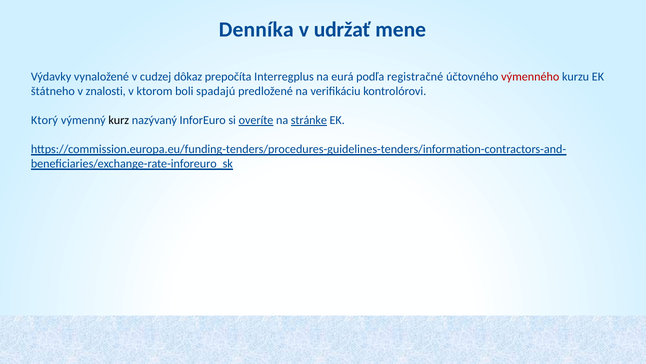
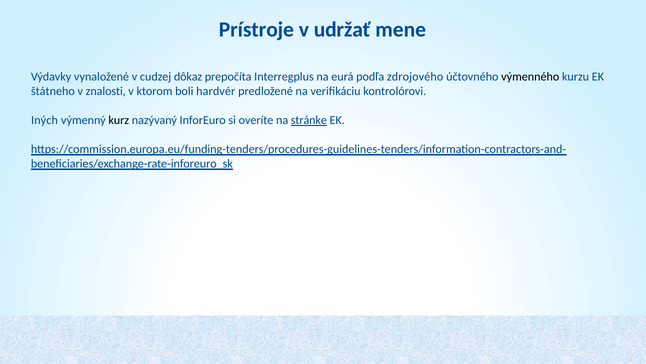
Denníka: Denníka -> Prístroje
registračné: registračné -> zdrojového
výmenného colour: red -> black
spadajú: spadajú -> hardvér
Ktorý: Ktorý -> Iných
overíte underline: present -> none
